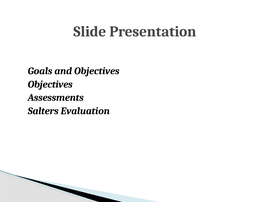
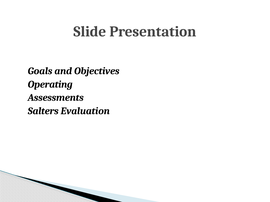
Objectives at (50, 84): Objectives -> Operating
